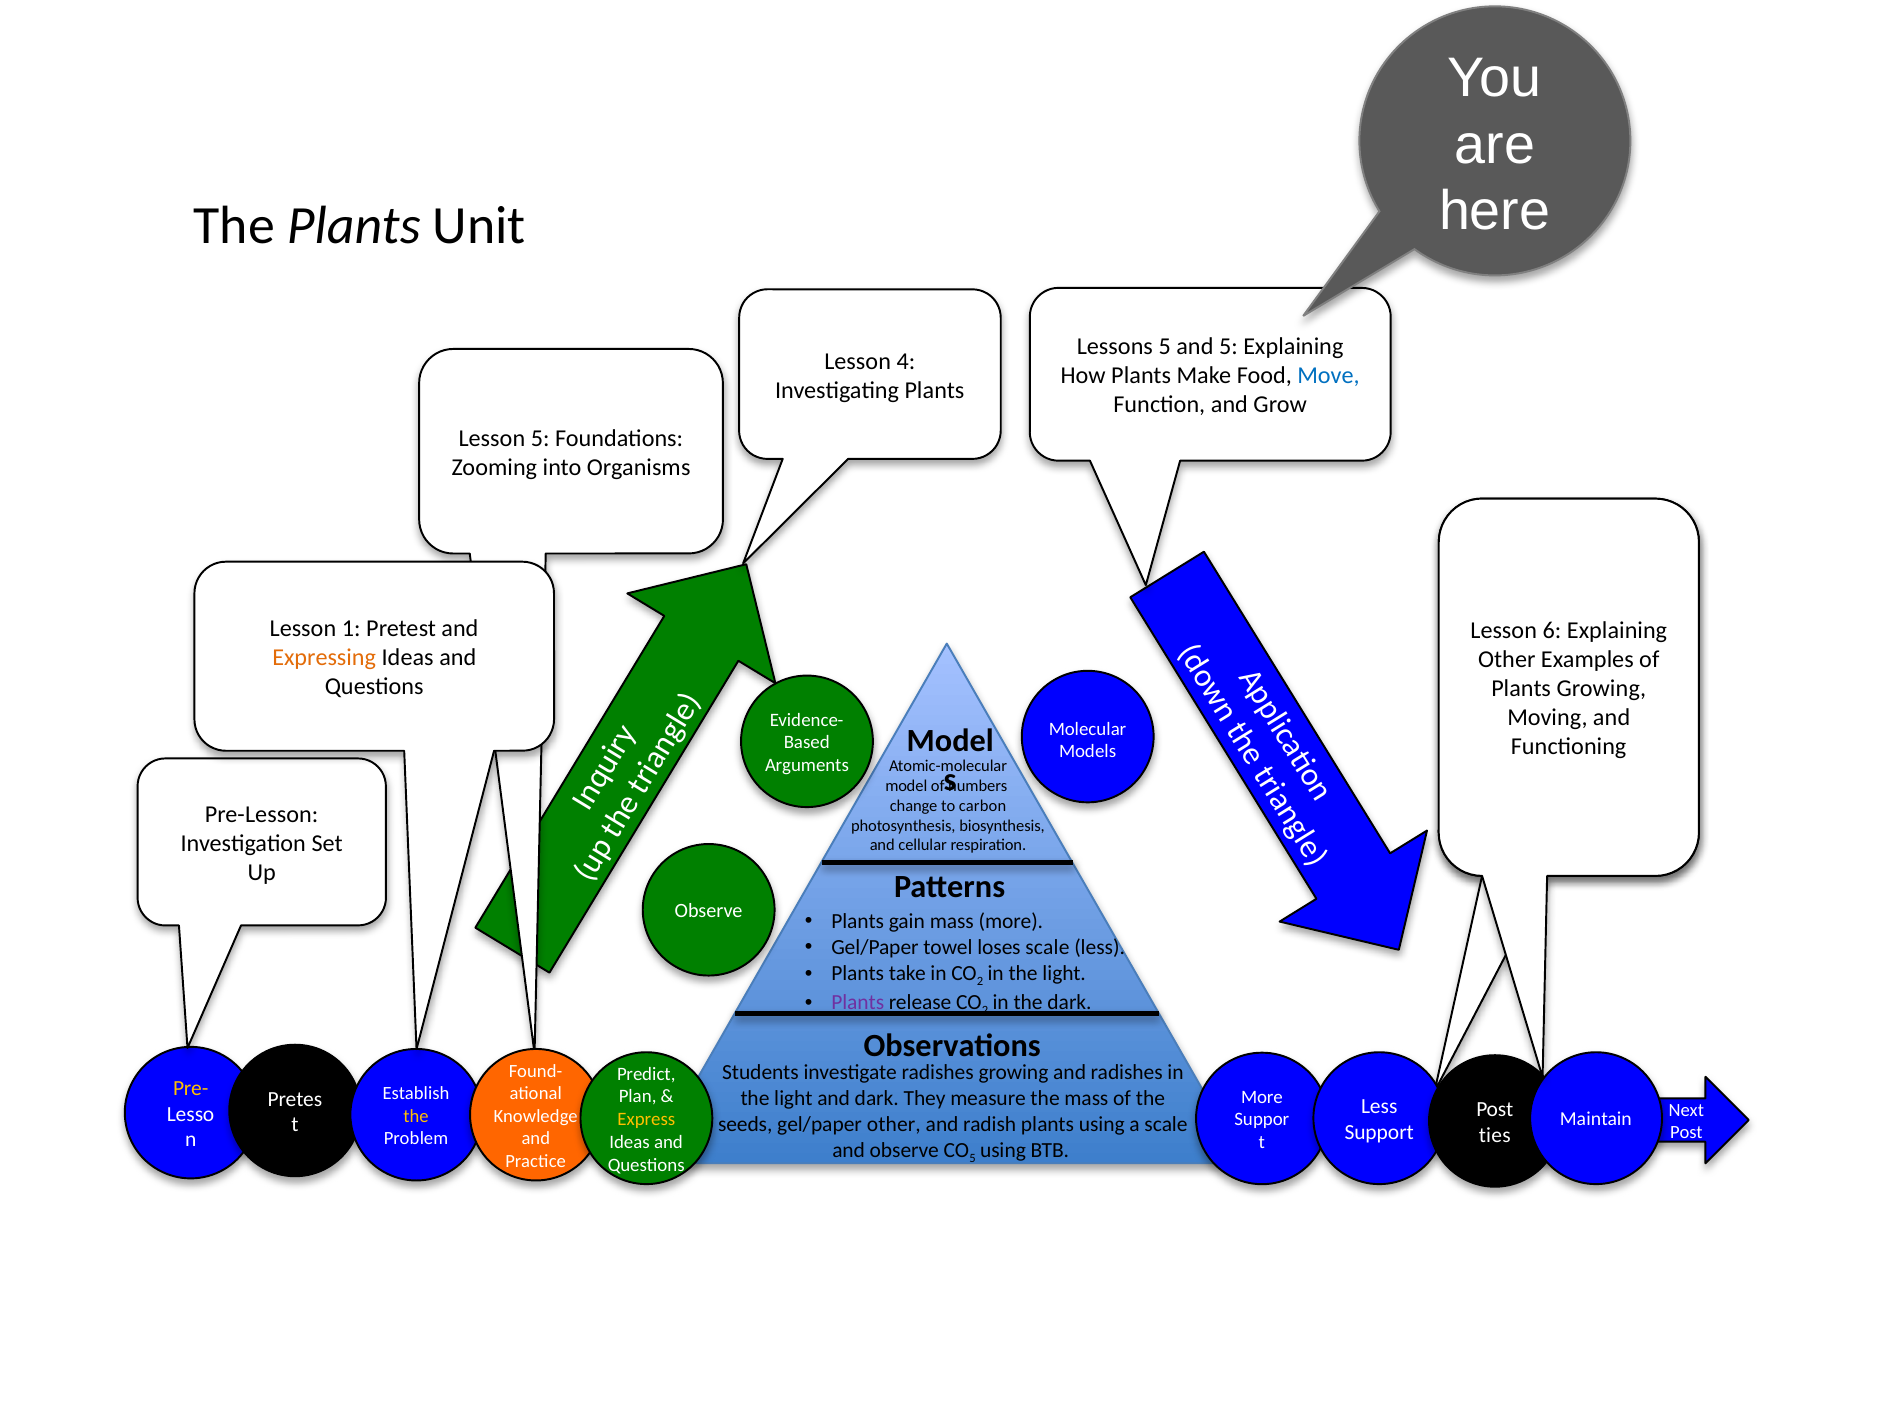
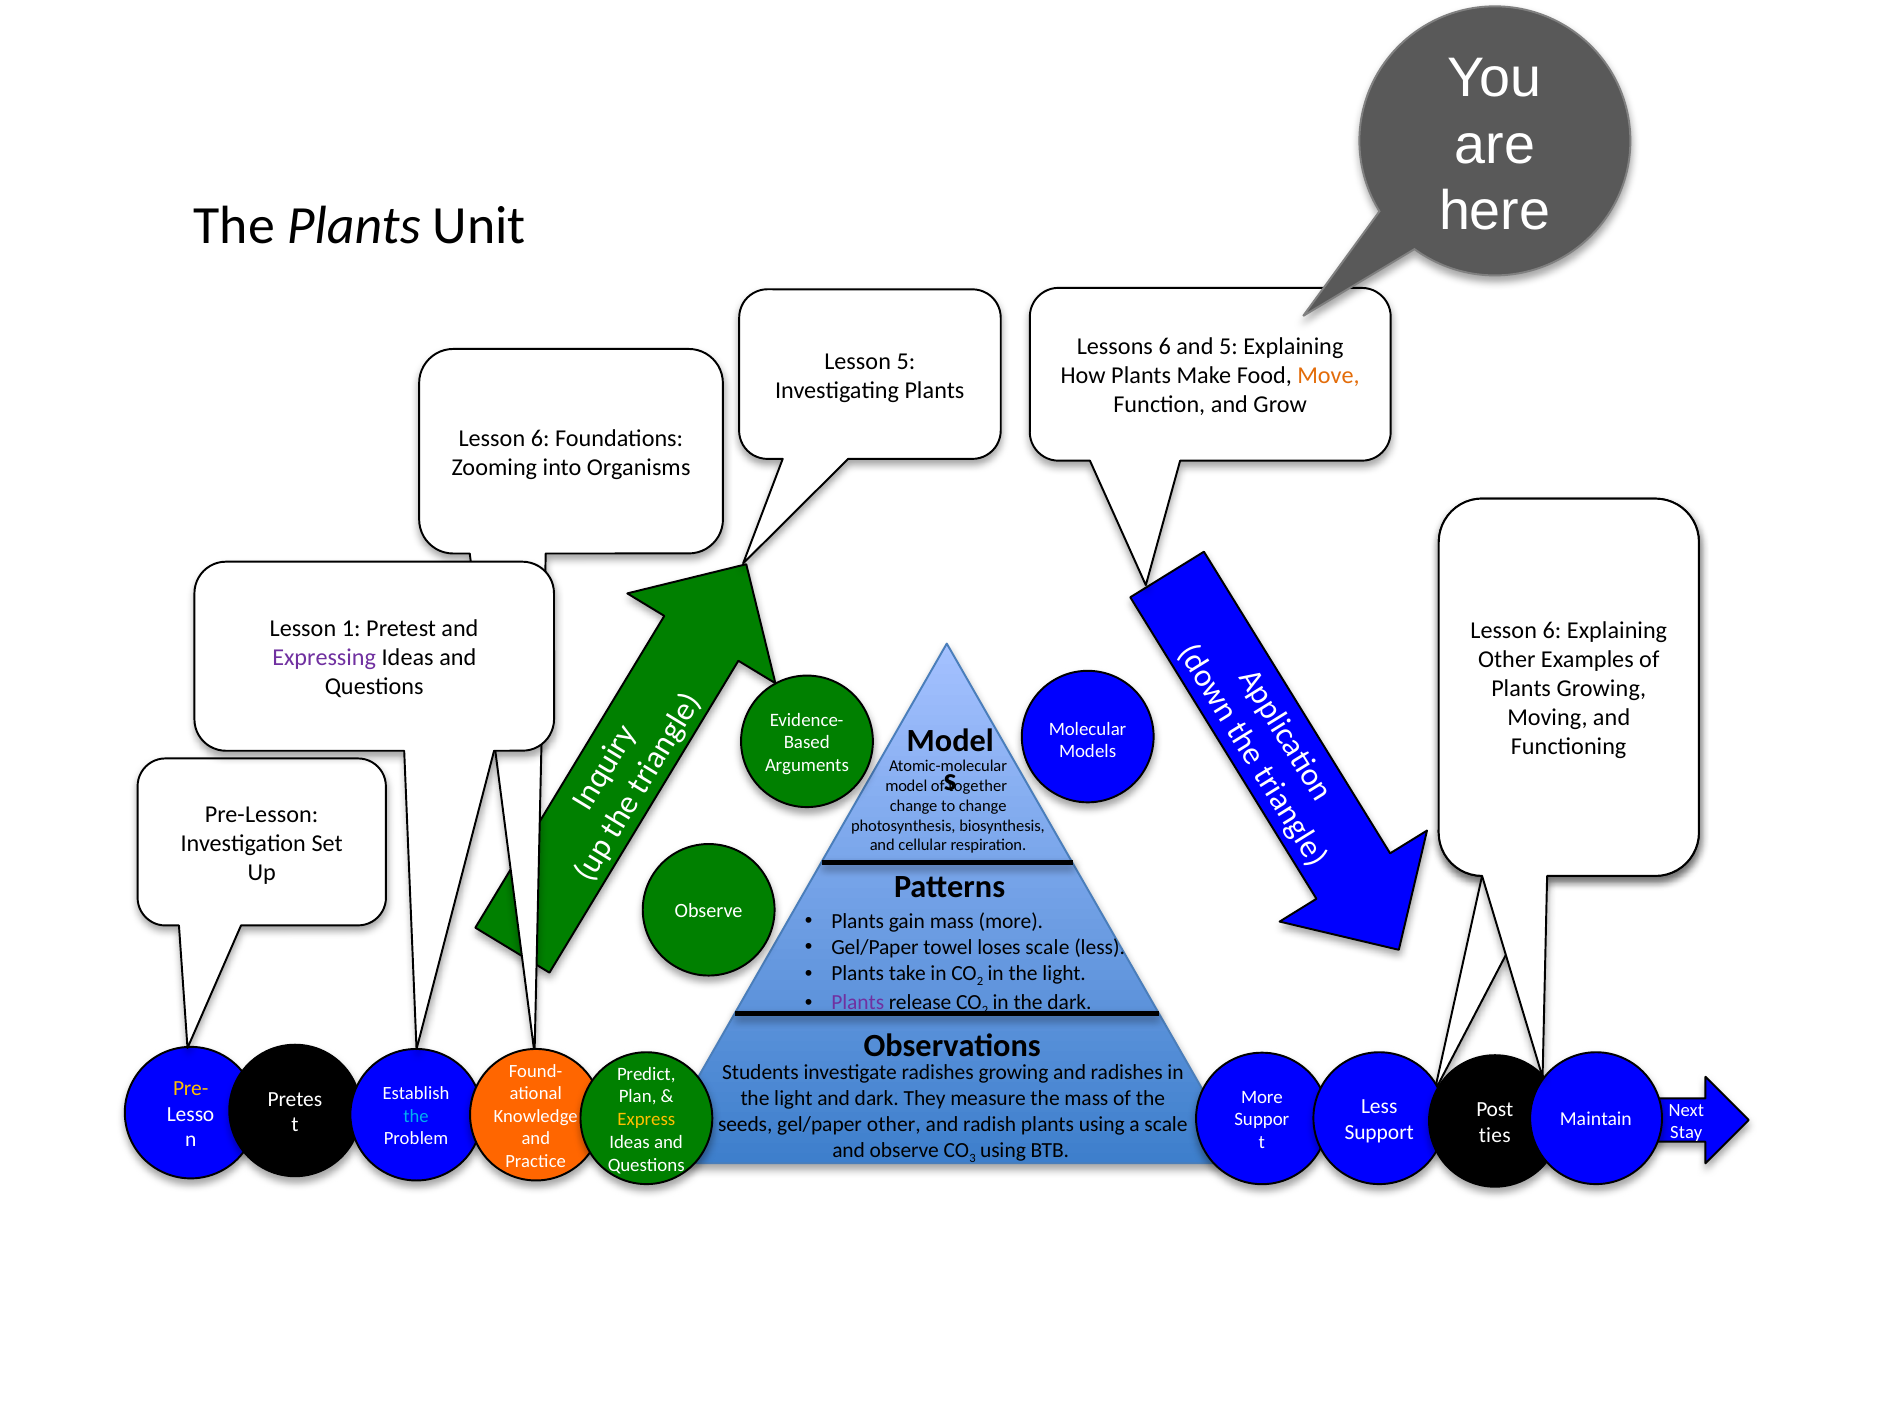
Lessons 5: 5 -> 6
Lesson 4: 4 -> 5
Move colour: blue -> orange
5 at (540, 438): 5 -> 6
Expressing colour: orange -> purple
numbers: numbers -> together
to carbon: carbon -> change
the at (416, 1116) colour: yellow -> light blue
Post at (1686, 1132): Post -> Stay
5 at (973, 1158): 5 -> 3
